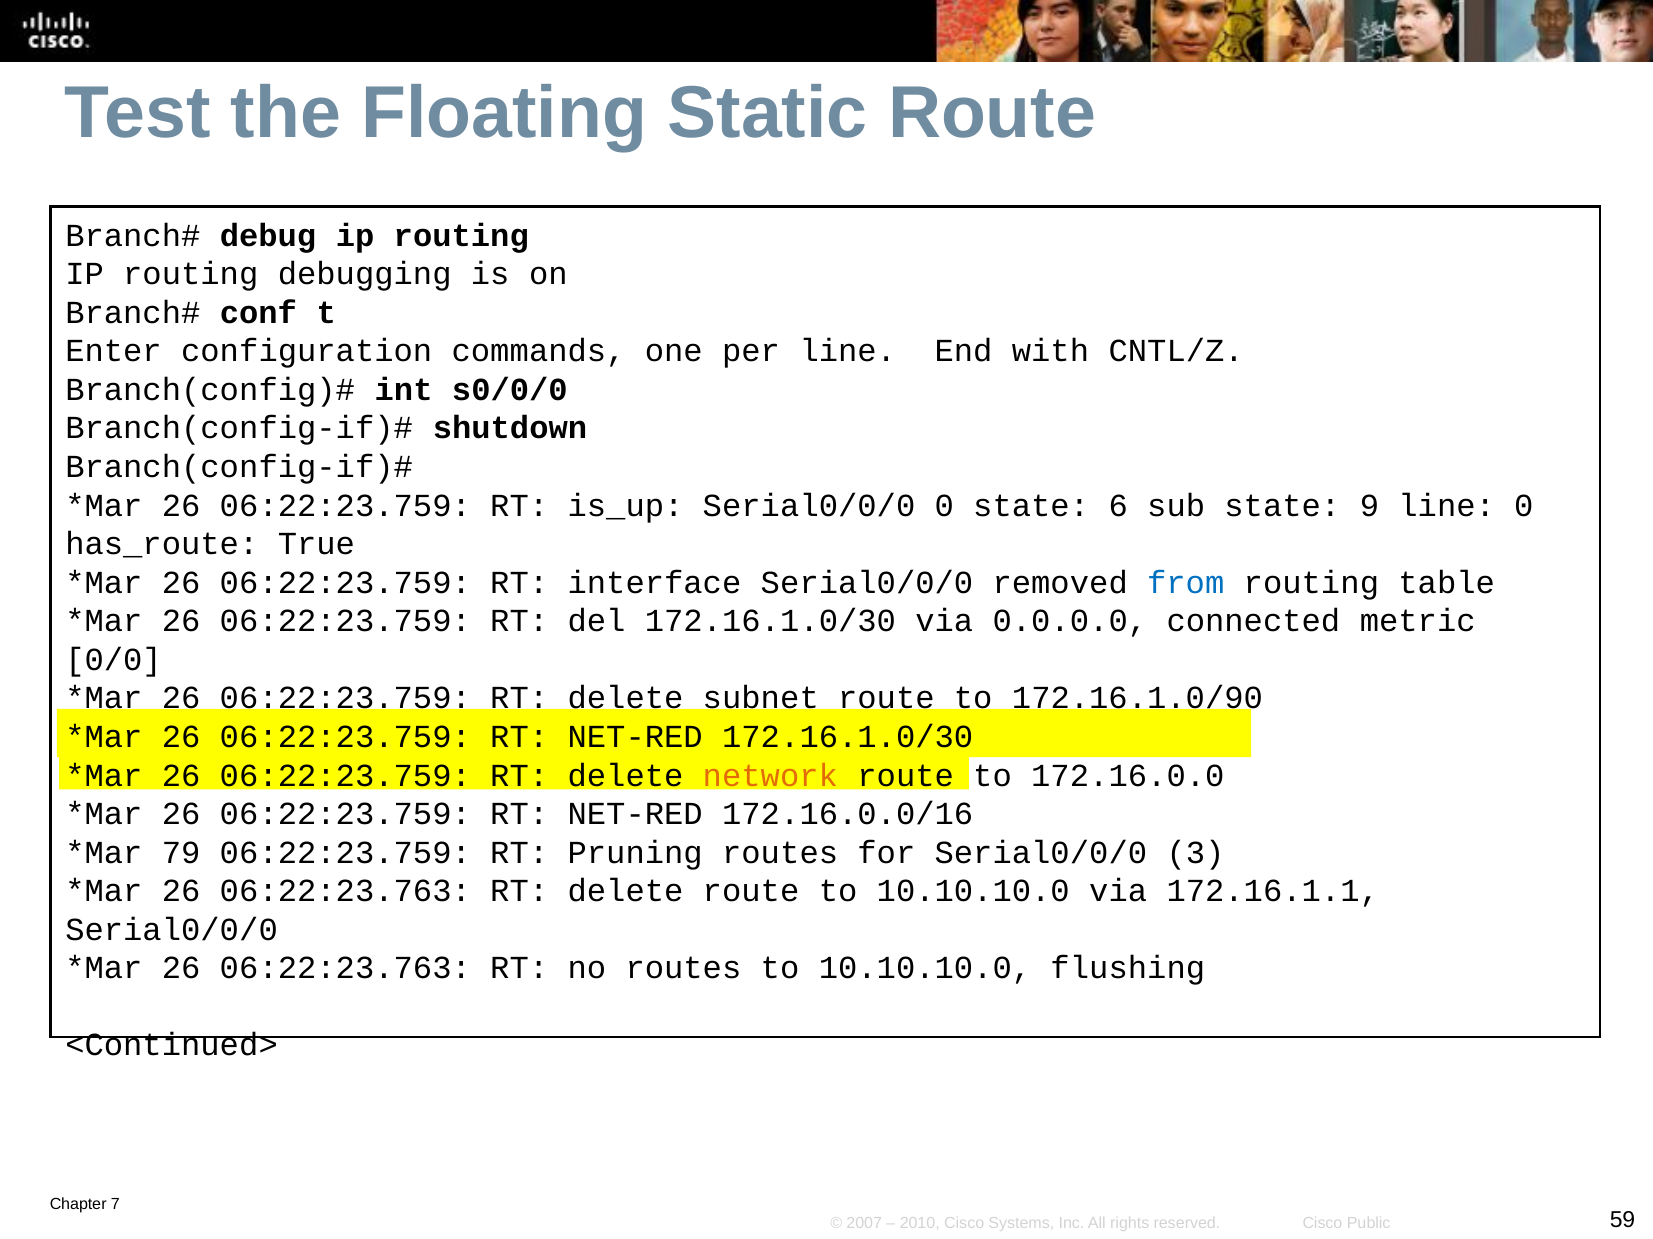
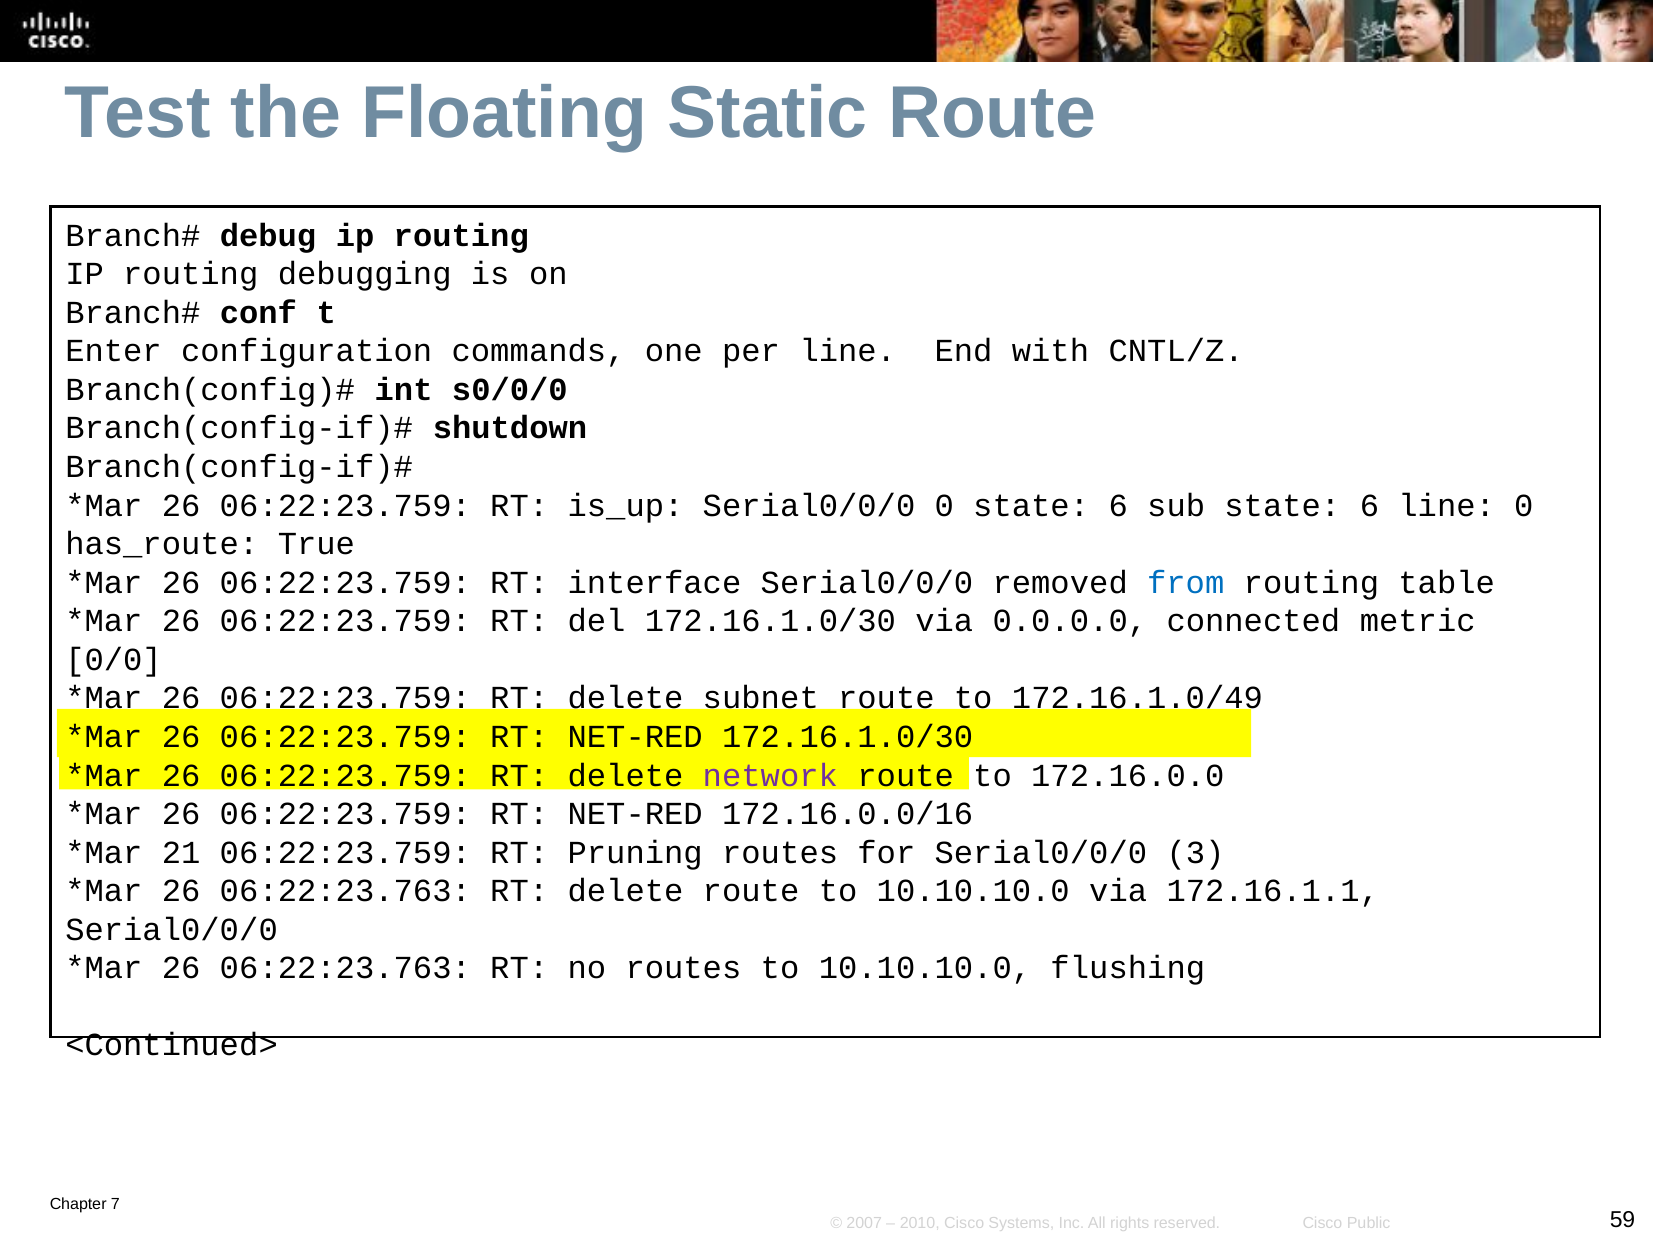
sub state 9: 9 -> 6
172.16.1.0/90: 172.16.1.0/90 -> 172.16.1.0/49
network colour: orange -> purple
79: 79 -> 21
